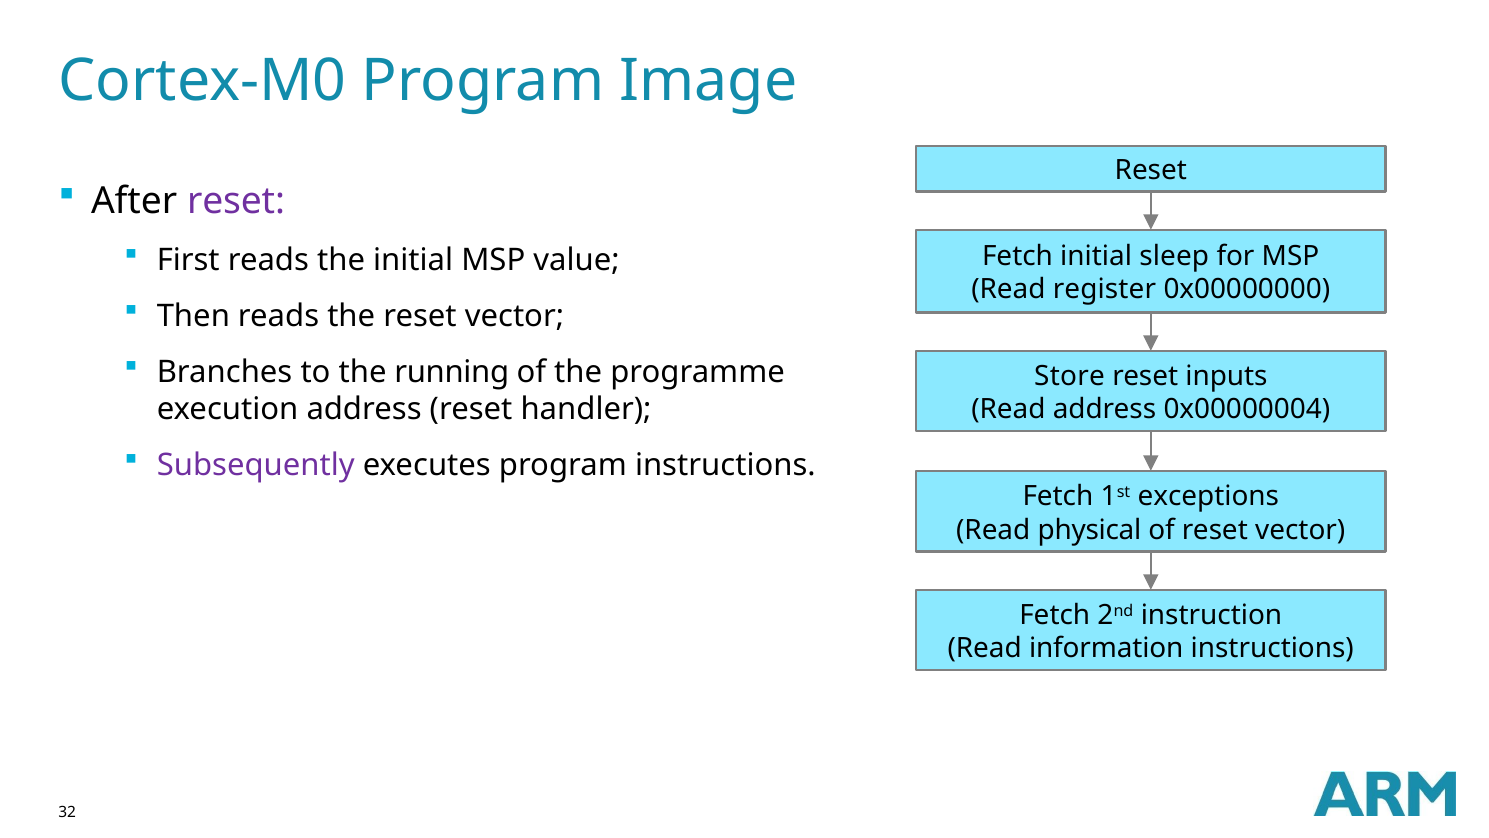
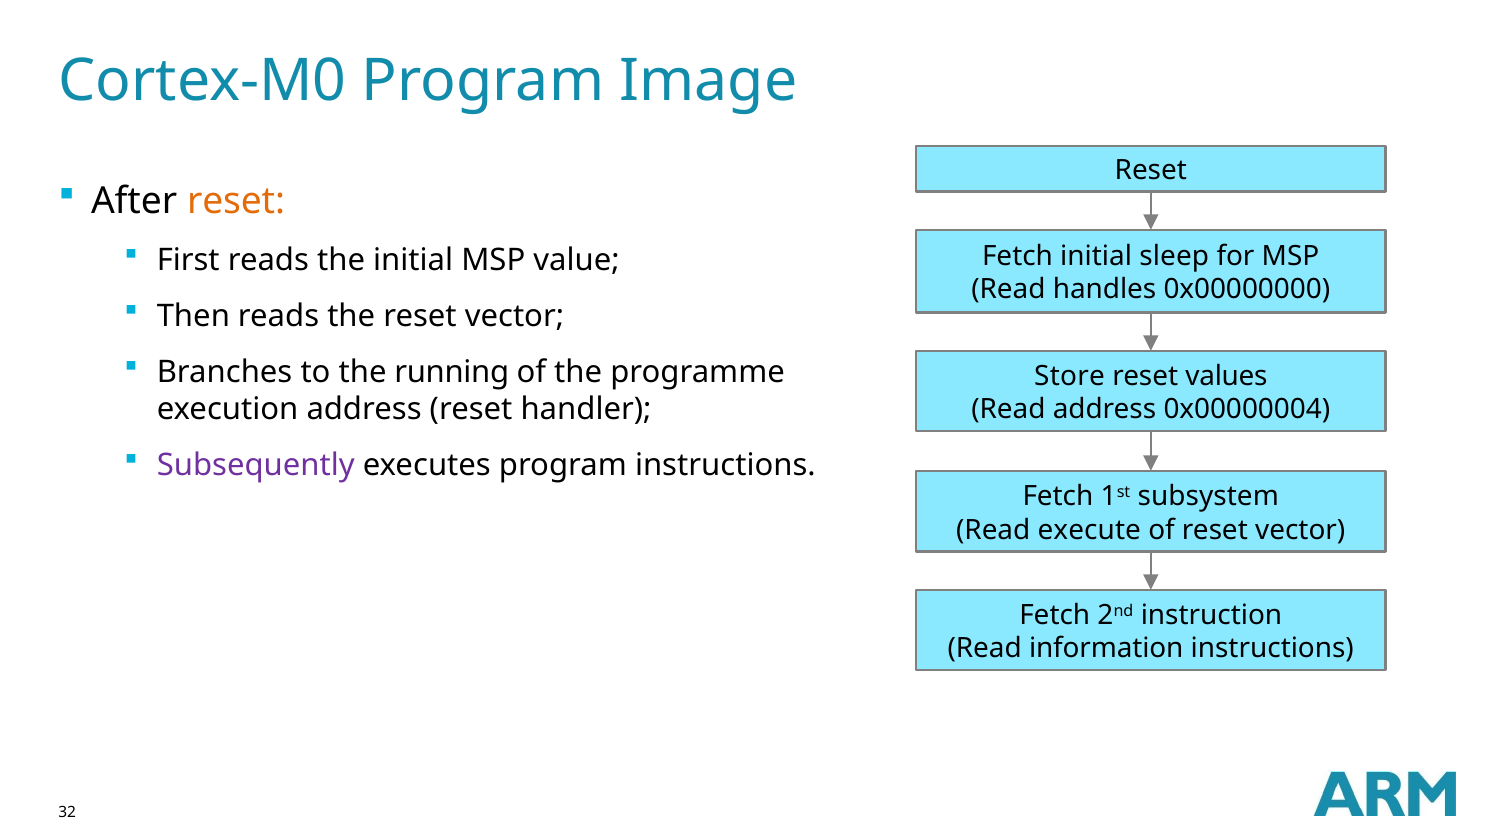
reset at (236, 201) colour: purple -> orange
register: register -> handles
inputs: inputs -> values
exceptions: exceptions -> subsystem
physical: physical -> execute
